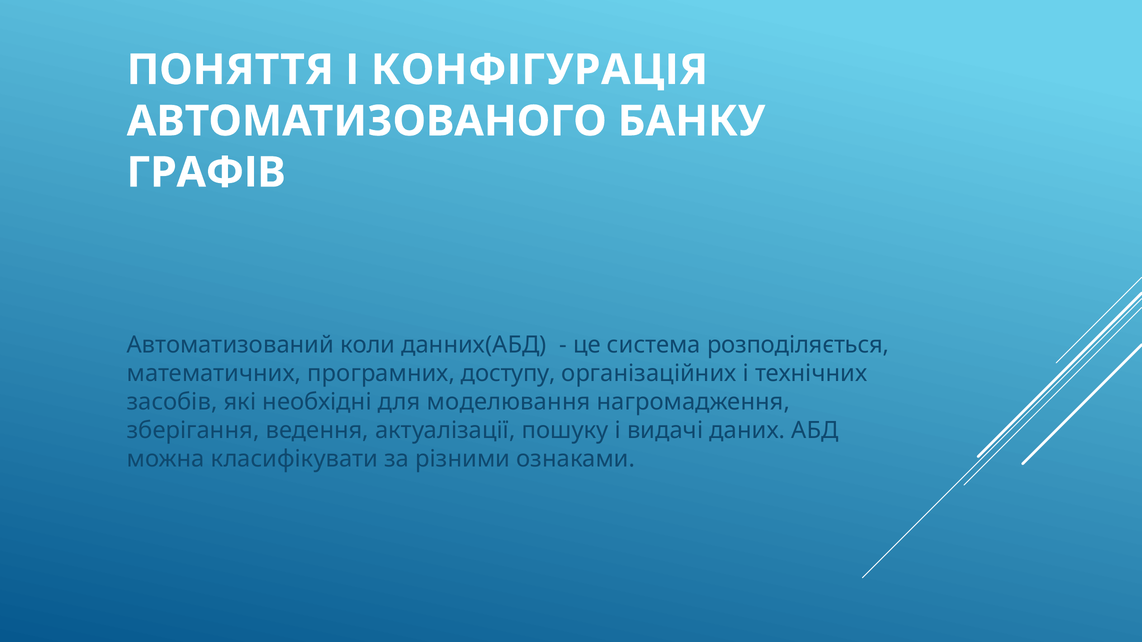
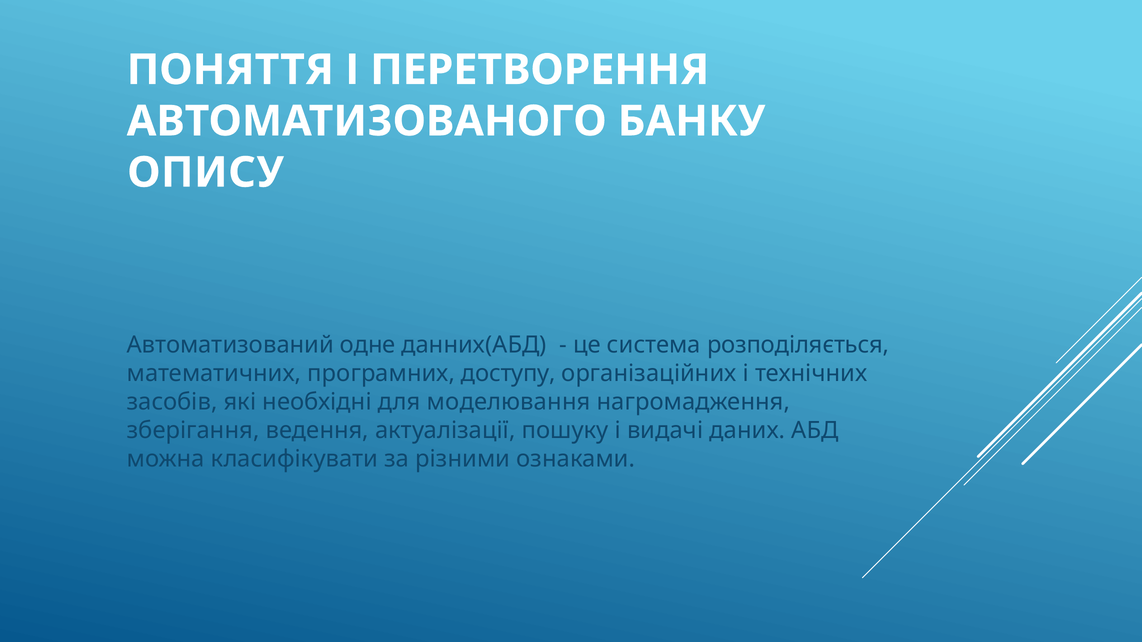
КОНФІГУРАЦІЯ: КОНФІГУРАЦІЯ -> ПЕРЕТВОРЕННЯ
ГРАФІВ: ГРАФІВ -> ОПИСУ
коли: коли -> одне
